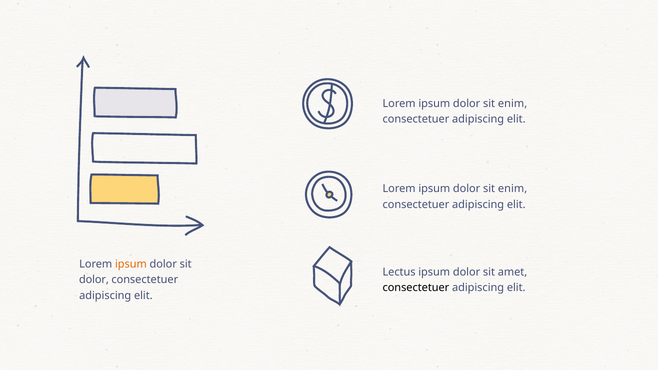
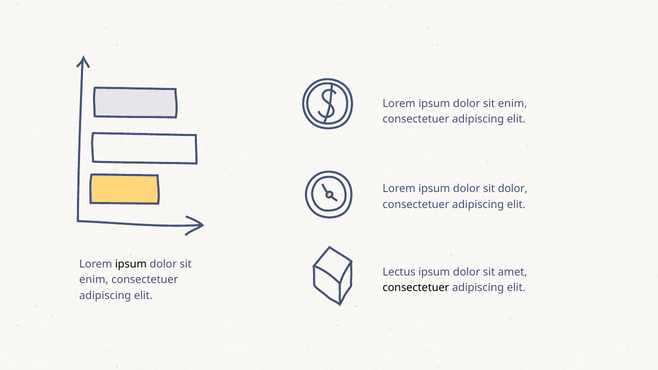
enim at (513, 189): enim -> dolor
ipsum at (131, 264) colour: orange -> black
dolor at (94, 280): dolor -> enim
